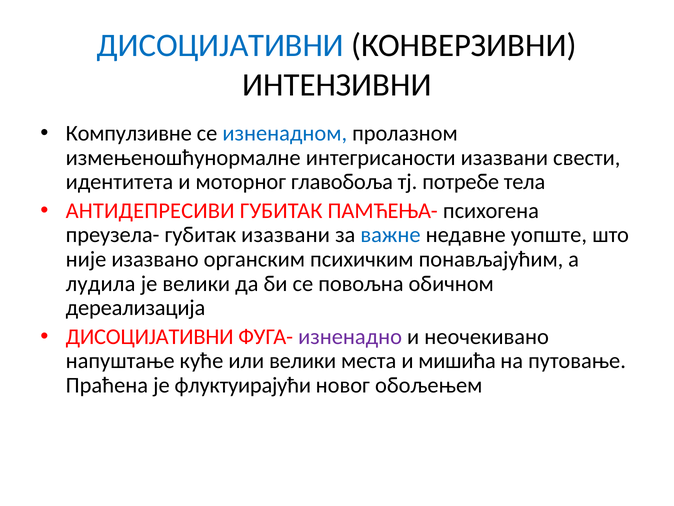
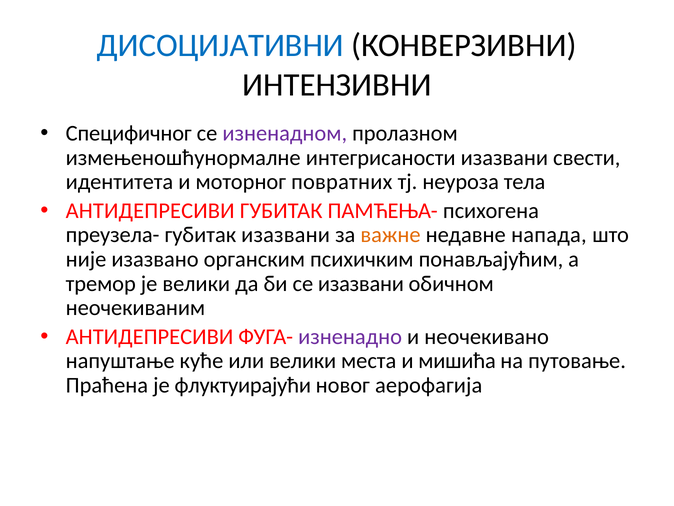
Компулзивне: Компулзивне -> Специфичног
изненадном colour: blue -> purple
главобоља: главобоља -> повратних
потребе: потребе -> неуроза
важне colour: blue -> orange
уопште: уопште -> напада
лудила: лудила -> тремор
се повољна: повољна -> изазвани
дереализација: дереализација -> неочекиваним
ДИСОЦИЈАТИВНИ at (150, 336): ДИСОЦИЈАТИВНИ -> АНТИДЕПРЕСИВИ
обољењем: обољењем -> аерофагија
